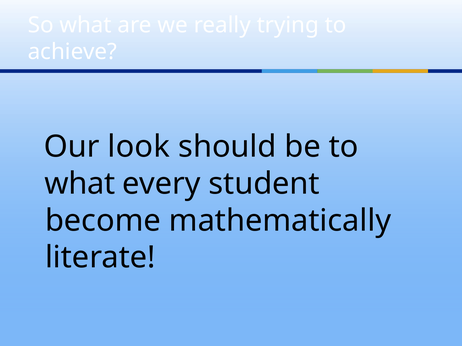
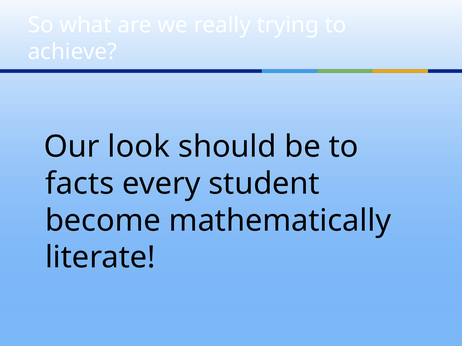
what at (80, 184): what -> facts
